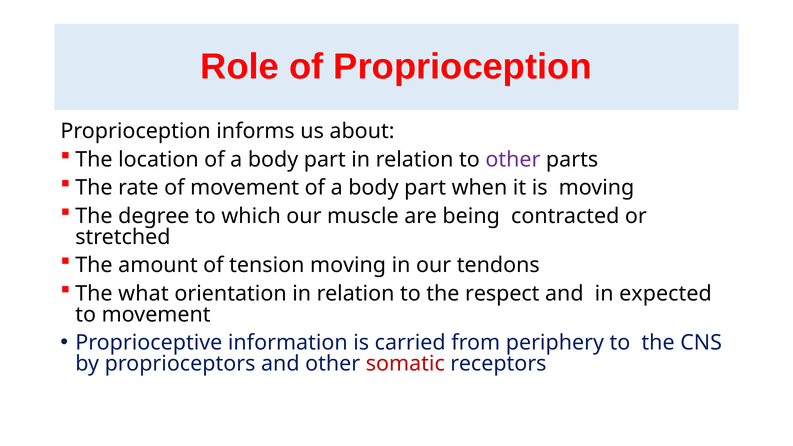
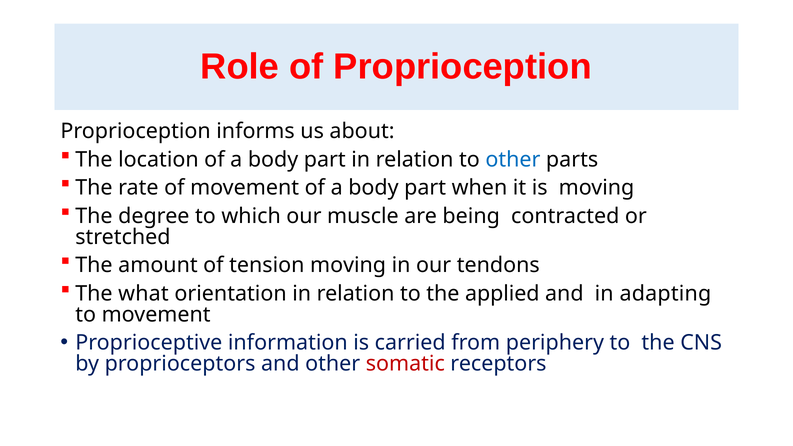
other at (513, 160) colour: purple -> blue
respect: respect -> applied
expected: expected -> adapting
